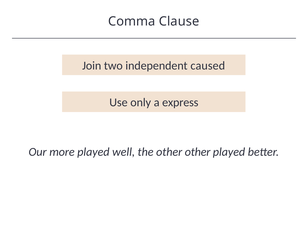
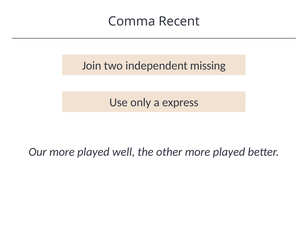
Clause: Clause -> Recent
caused: caused -> missing
other other: other -> more
